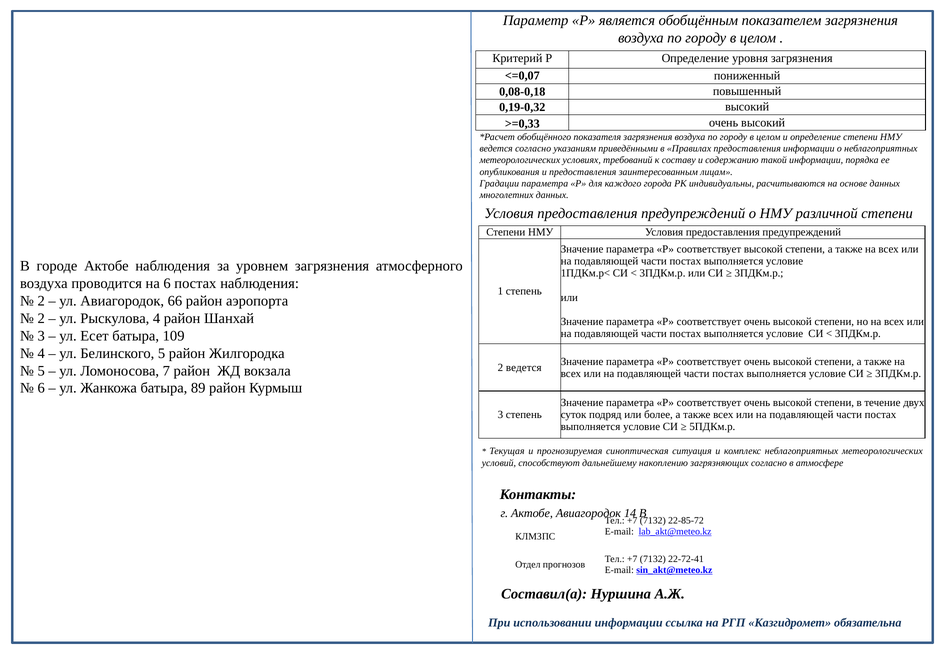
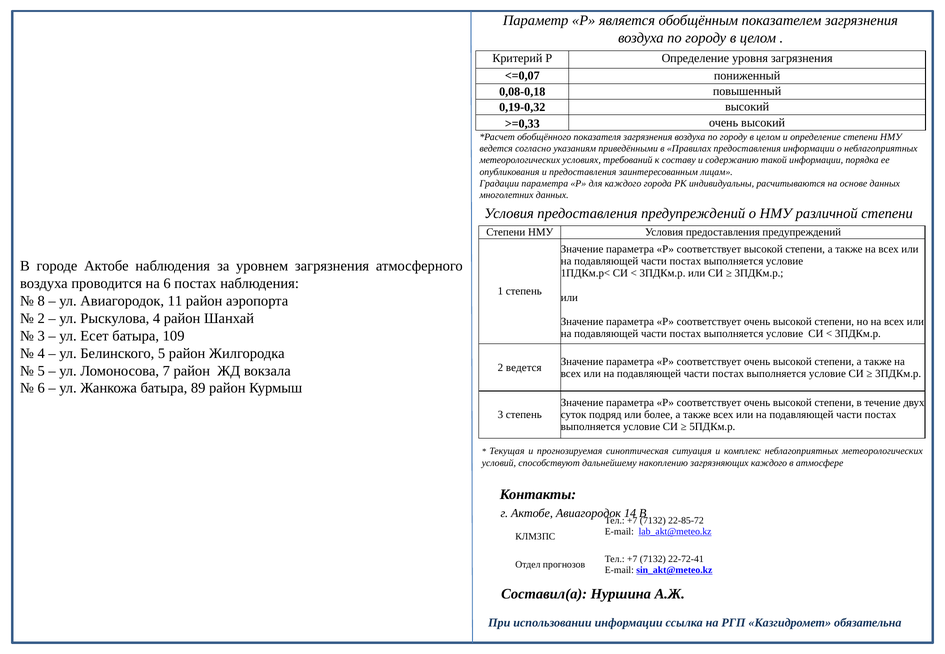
2 at (41, 301): 2 -> 8
66: 66 -> 11
загрязняющих согласно: согласно -> каждого
